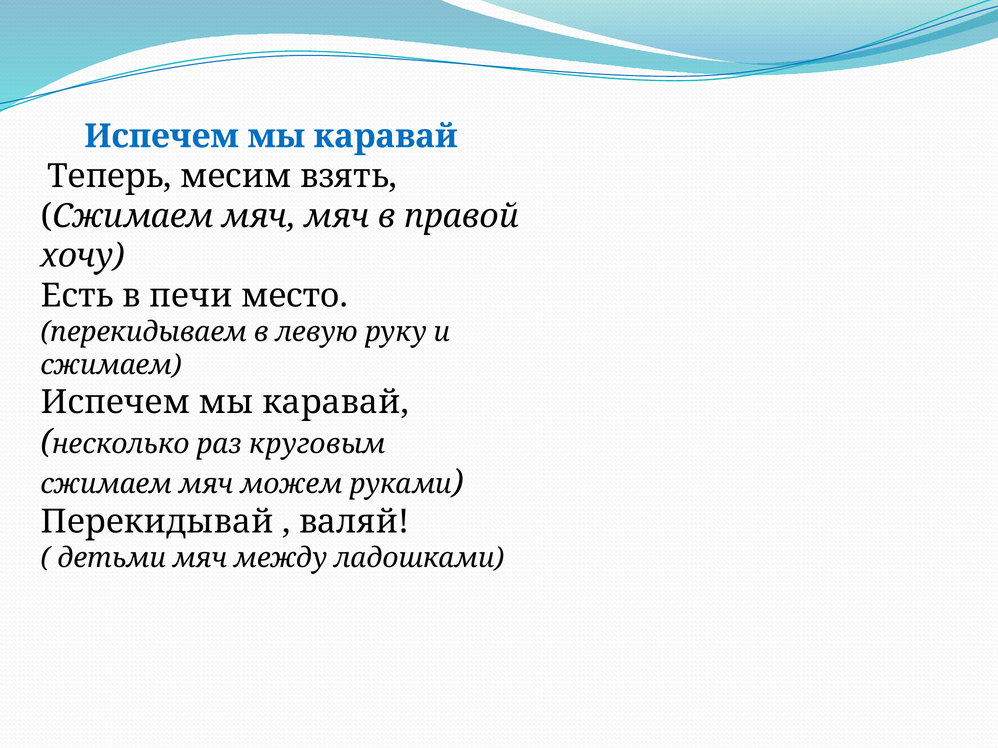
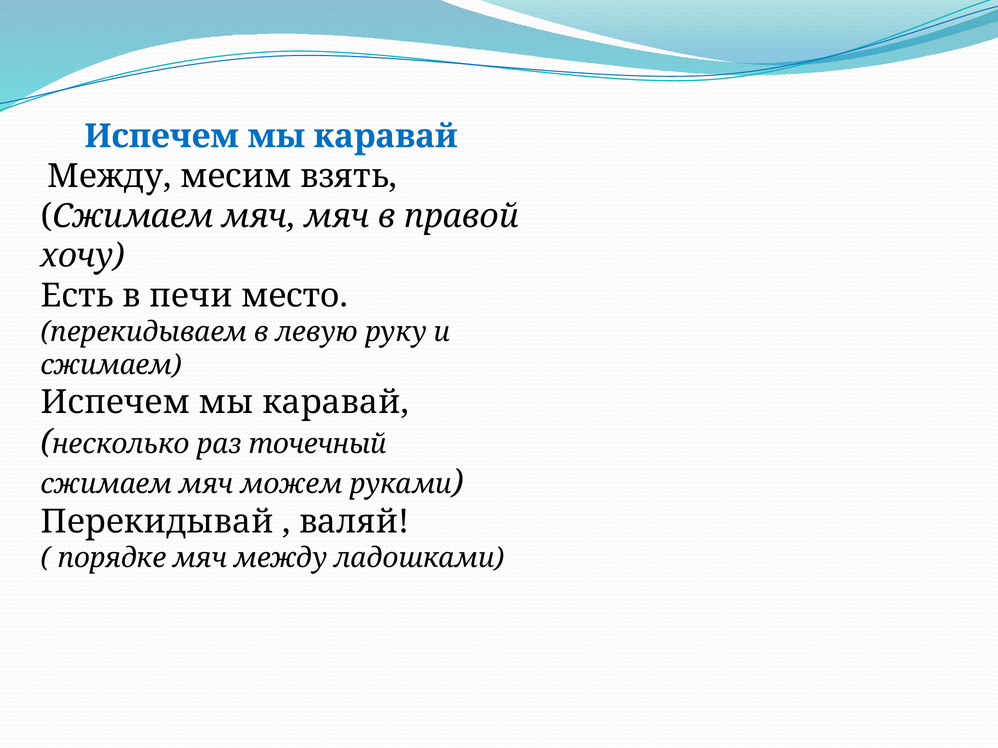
Теперь at (110, 176): Теперь -> Между
круговым: круговым -> точечный
детьми: детьми -> порядке
